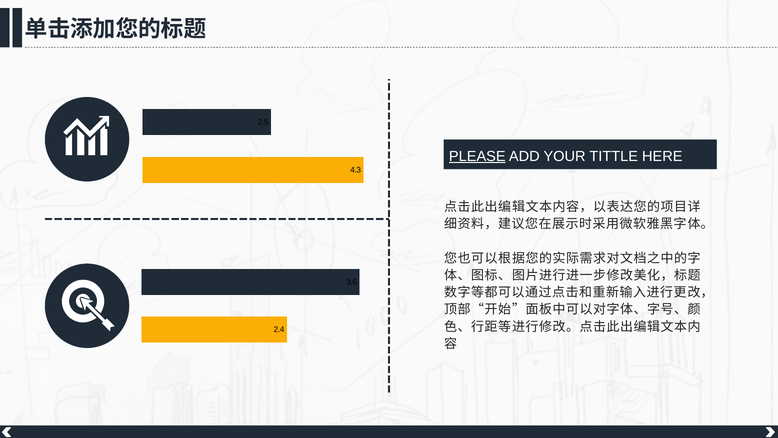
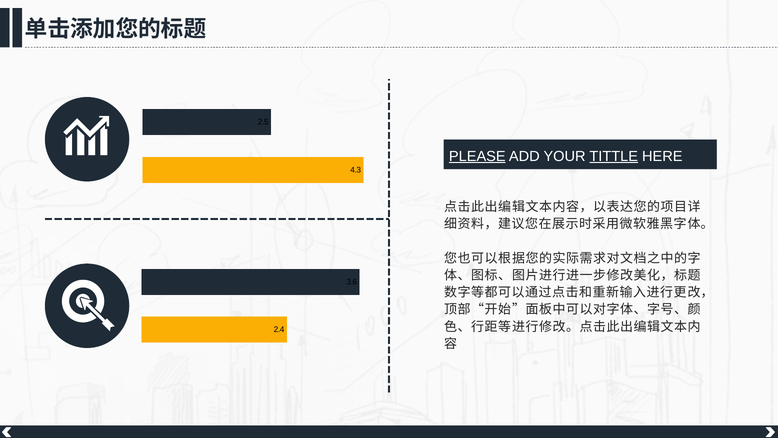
TITTLE underline: none -> present
